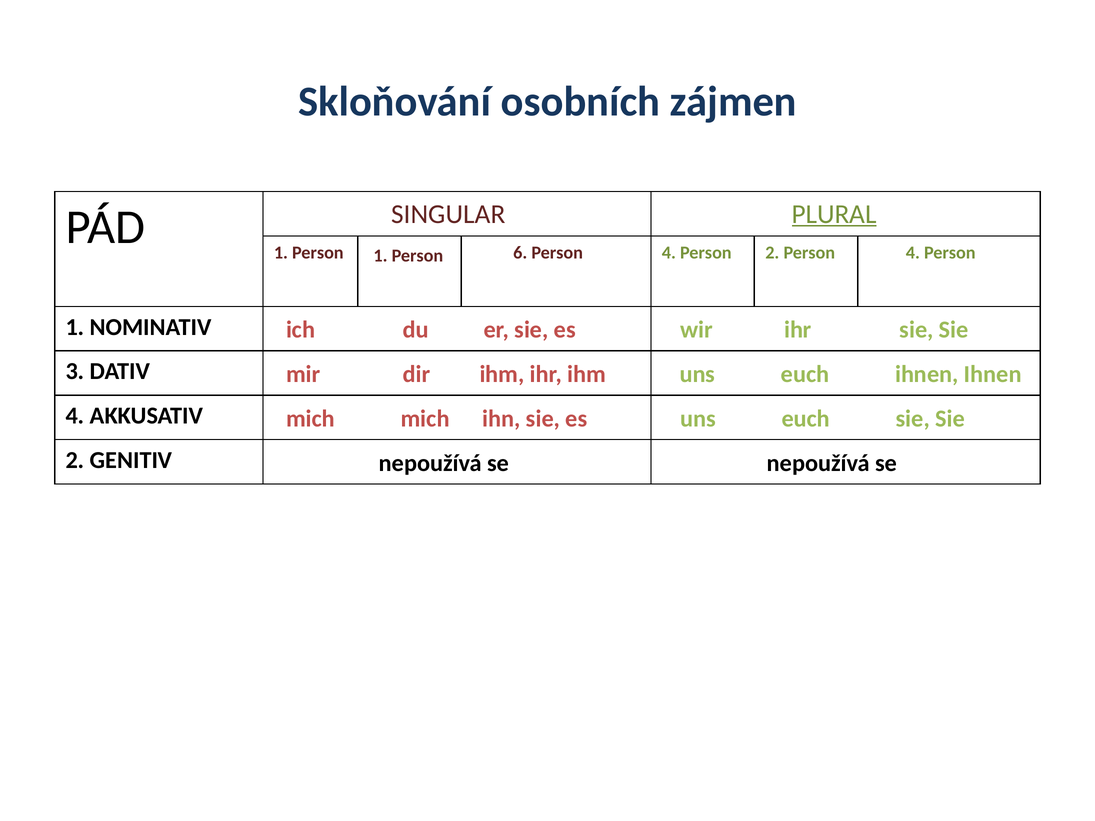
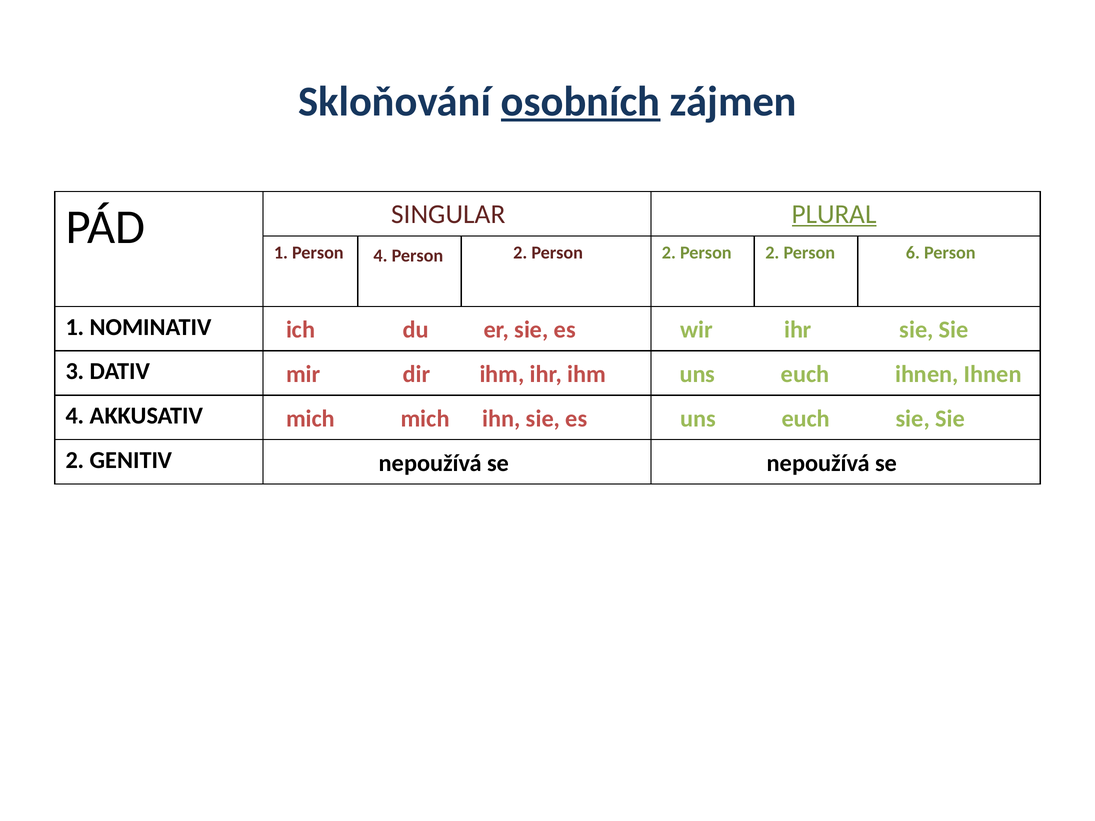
osobních underline: none -> present
1 Person 1: 1 -> 4
6 at (520, 253): 6 -> 2
4 at (669, 253): 4 -> 2
2 Person 4: 4 -> 6
